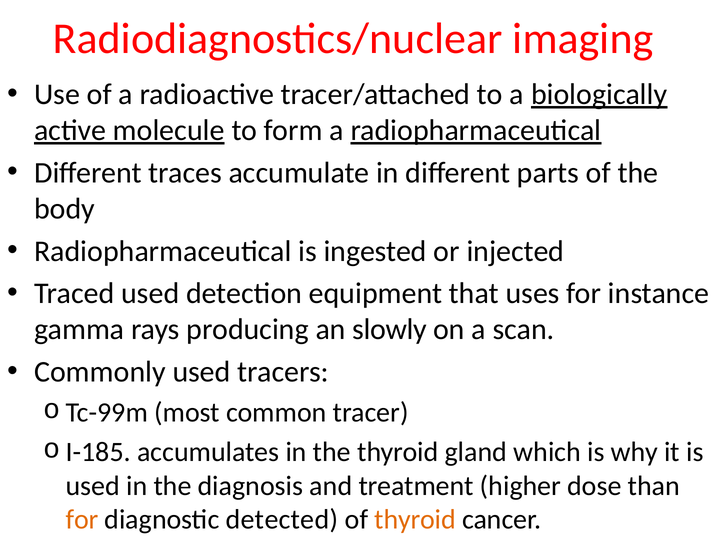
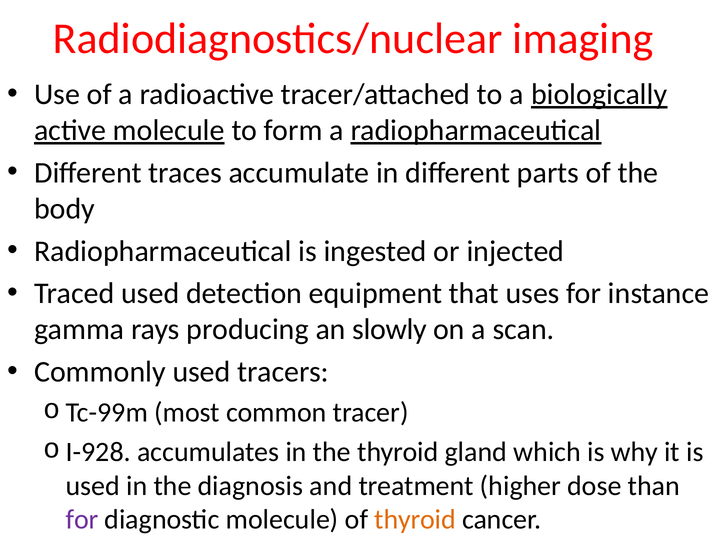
I-185: I-185 -> I-928
for at (82, 519) colour: orange -> purple
diagnostic detected: detected -> molecule
